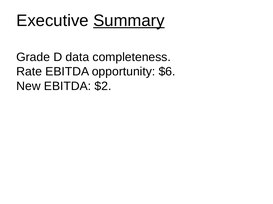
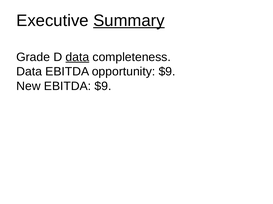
data at (77, 57) underline: none -> present
Rate at (29, 72): Rate -> Data
opportunity $6: $6 -> $9
EBITDA $2: $2 -> $9
